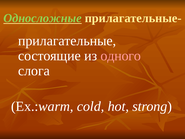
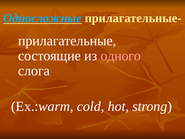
Односложные colour: light green -> light blue
